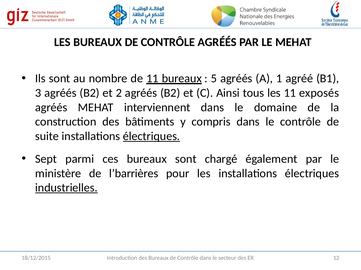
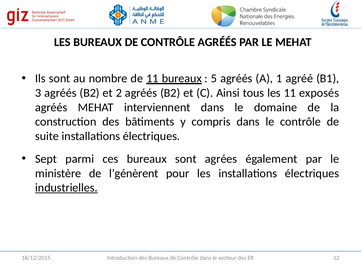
électriques at (151, 136) underline: present -> none
chargé: chargé -> agrées
l’barrières: l’barrières -> l’génèrent
